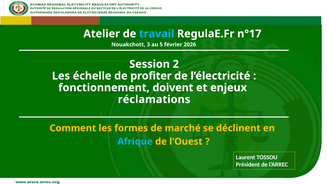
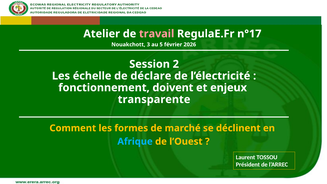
travail colour: light blue -> pink
profiter: profiter -> déclare
réclamations: réclamations -> transparente
